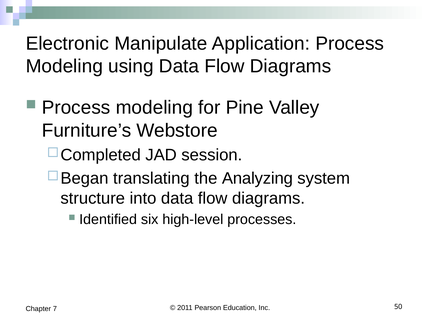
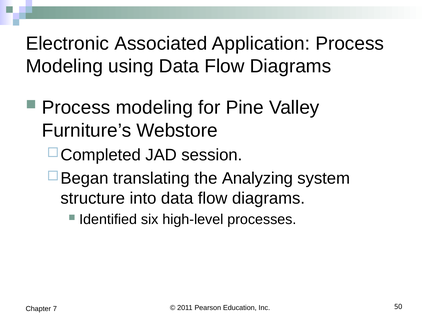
Manipulate: Manipulate -> Associated
